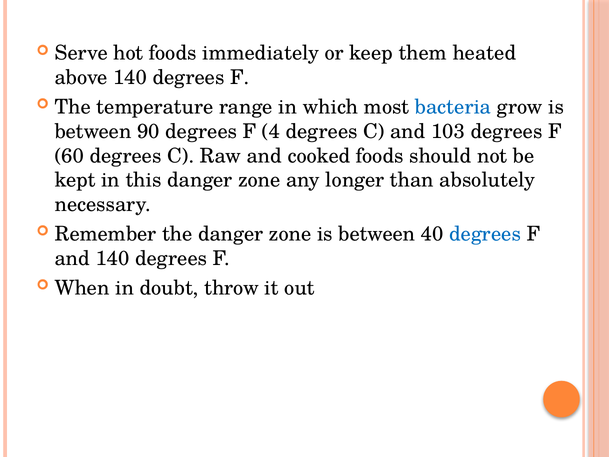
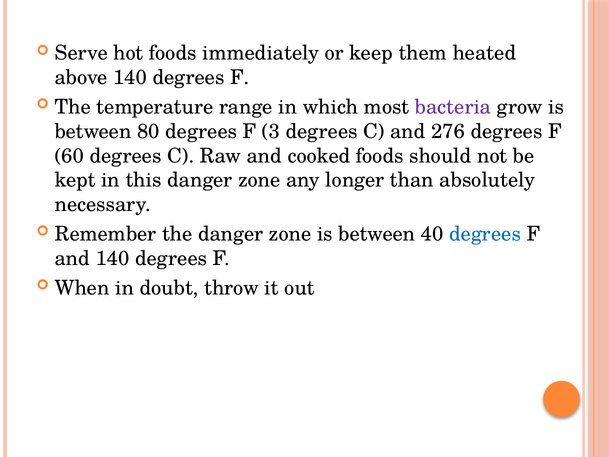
bacteria colour: blue -> purple
90: 90 -> 80
4: 4 -> 3
103: 103 -> 276
